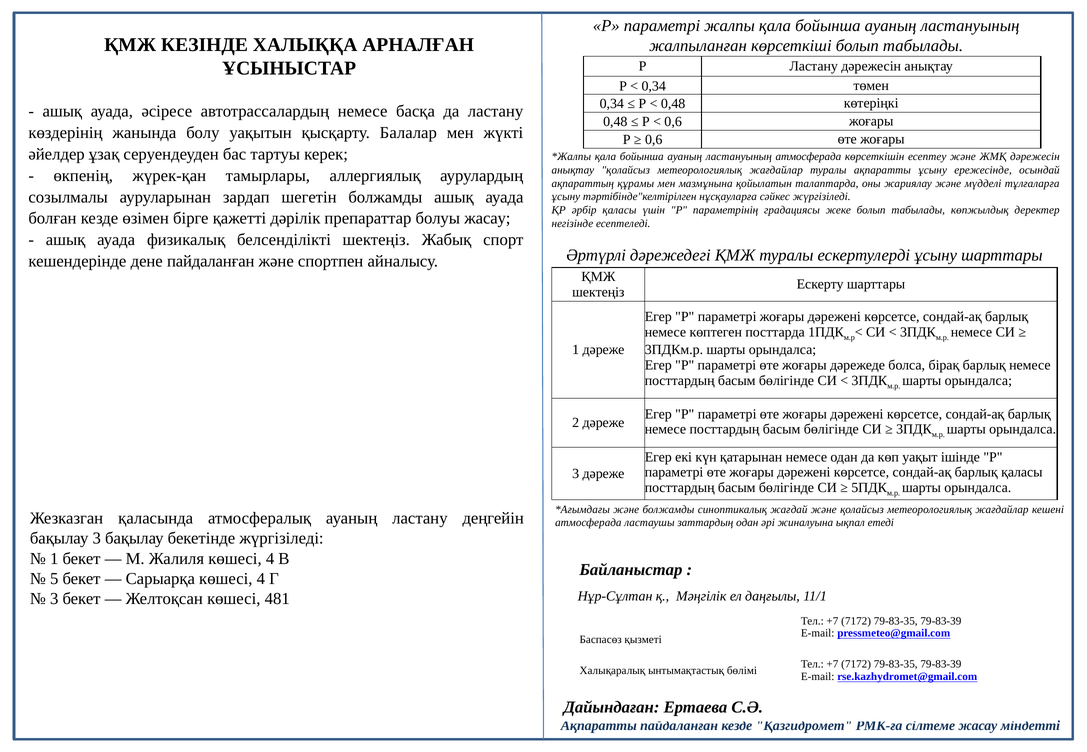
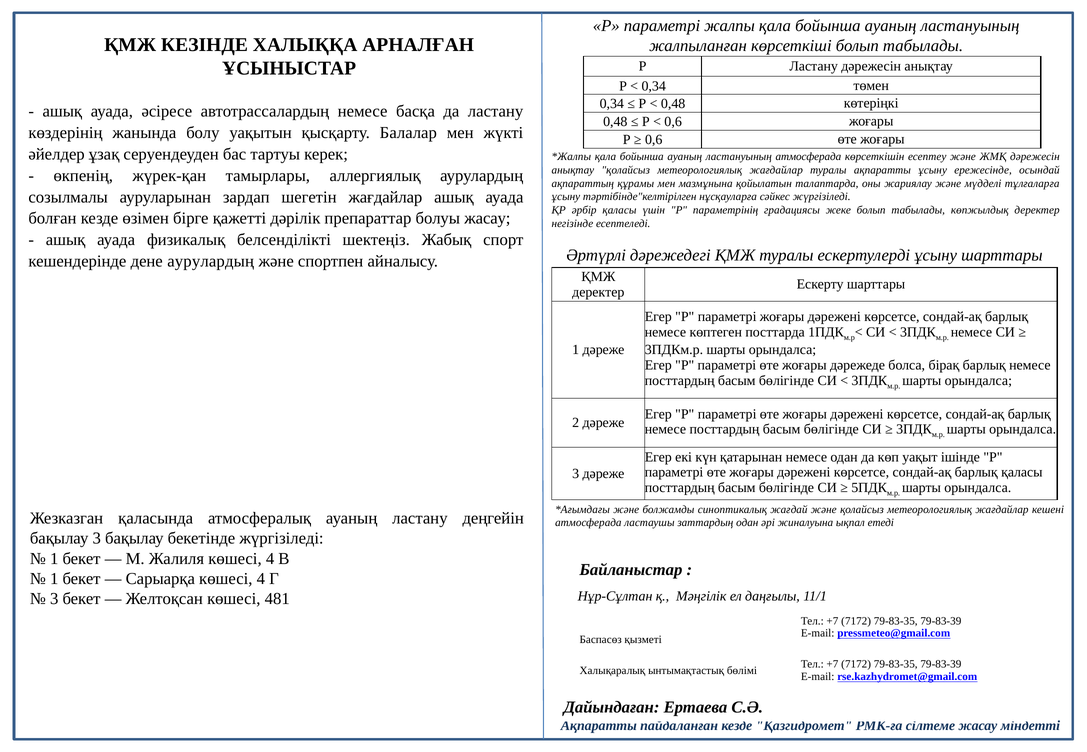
шегетін болжамды: болжамды -> жағдайлар
дене пайдаланған: пайдаланған -> аурулардың
шектеңіз at (598, 292): шектеңіз -> деректер
5 at (54, 579): 5 -> 1
